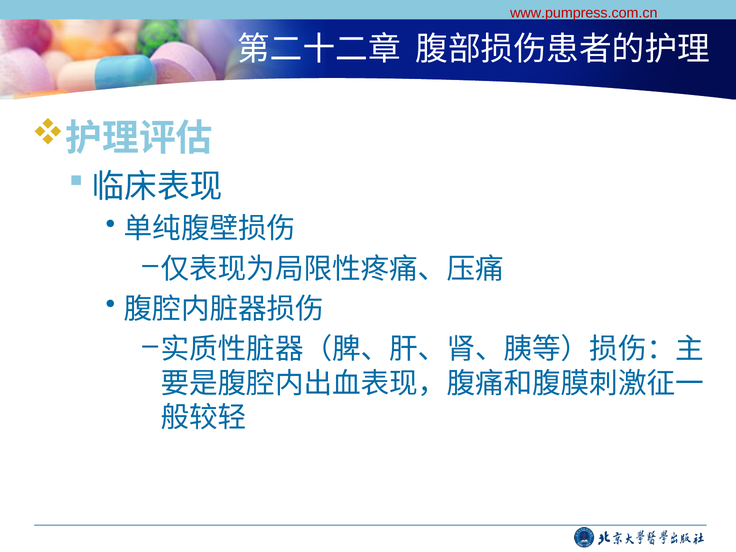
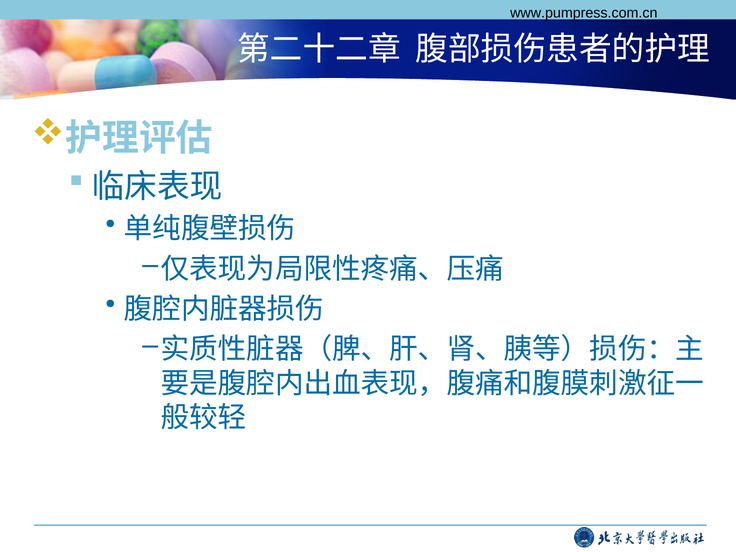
www.pumpress.com.cn colour: red -> black
